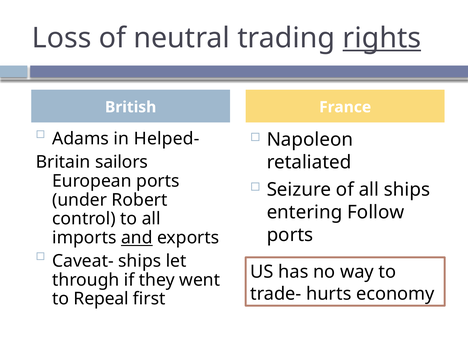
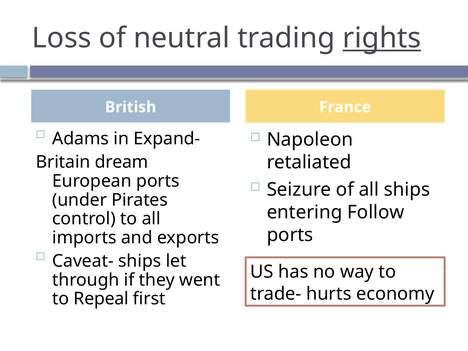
Helped-: Helped- -> Expand-
sailors: sailors -> dream
Robert: Robert -> Pirates
and underline: present -> none
